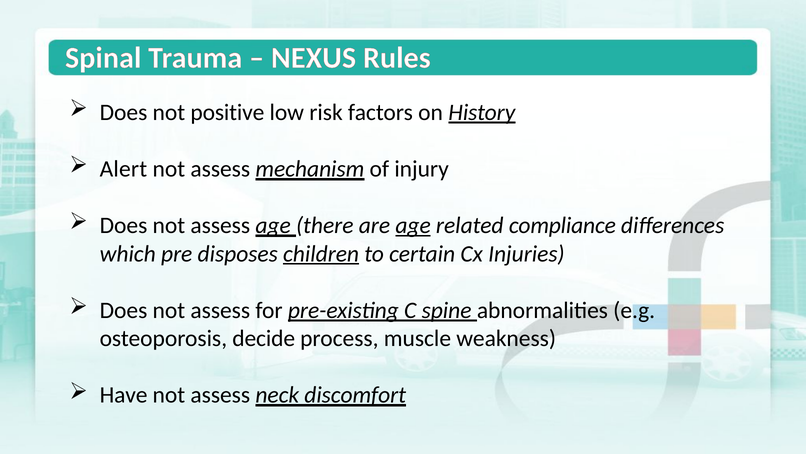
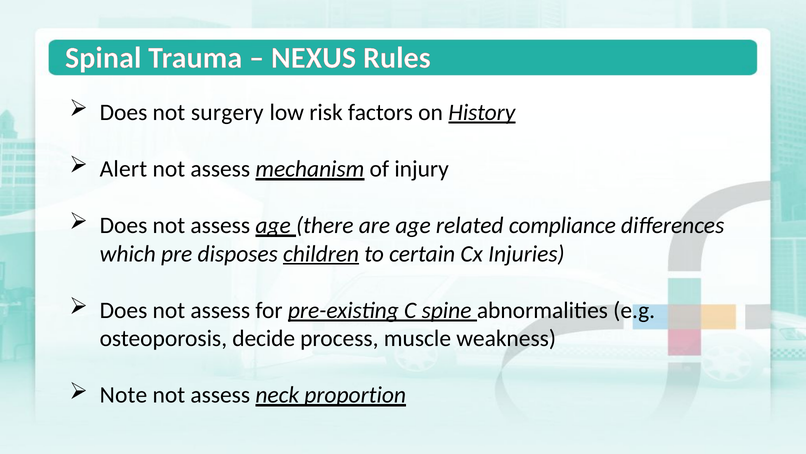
positive: positive -> surgery
age at (413, 225) underline: present -> none
Have: Have -> Note
discomfort: discomfort -> proportion
